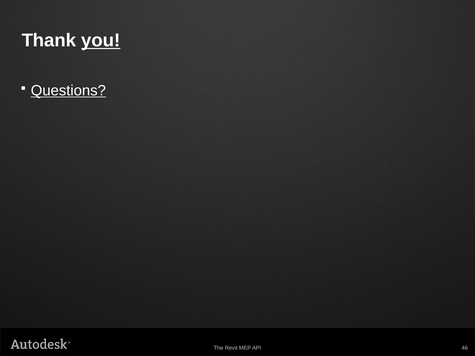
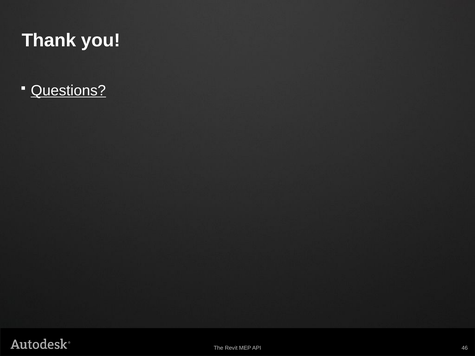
you underline: present -> none
